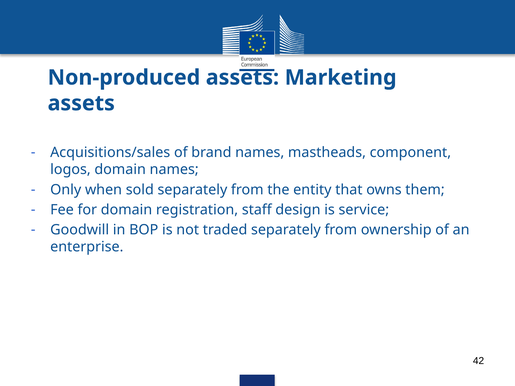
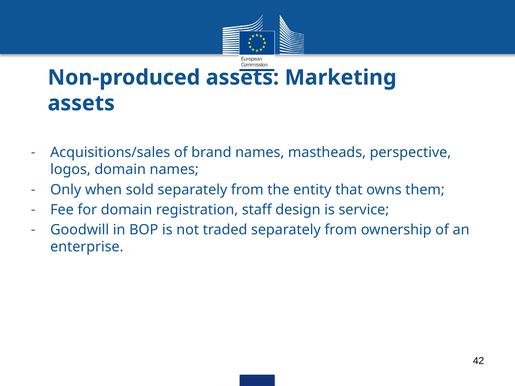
component: component -> perspective
